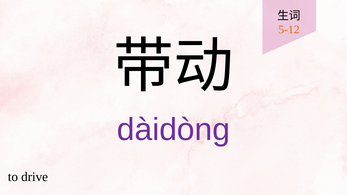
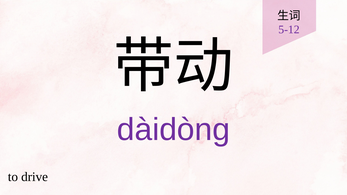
5-12 colour: orange -> purple
